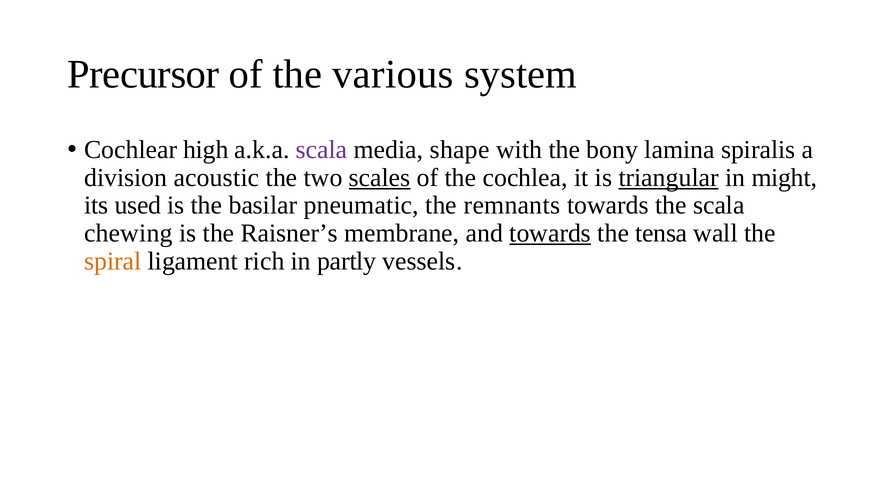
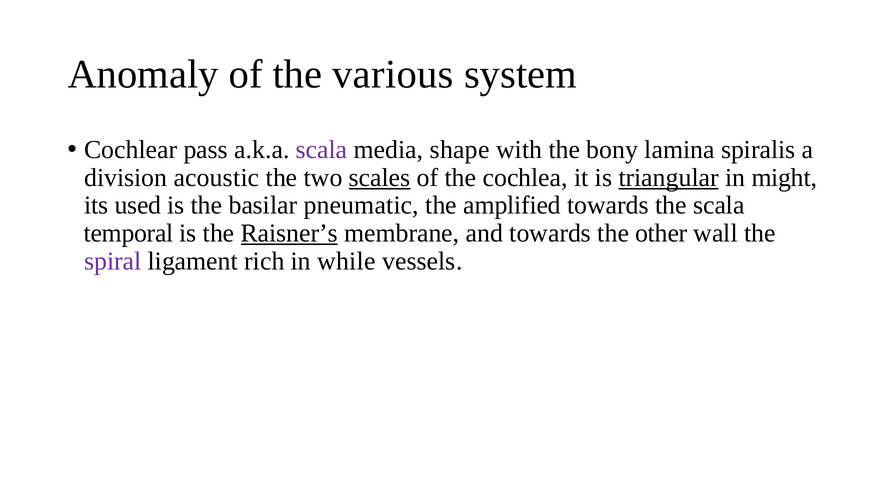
Precursor: Precursor -> Anomaly
high: high -> pass
remnants: remnants -> amplified
chewing: chewing -> temporal
Raisner’s underline: none -> present
towards at (550, 234) underline: present -> none
tensa: tensa -> other
spiral colour: orange -> purple
partly: partly -> while
